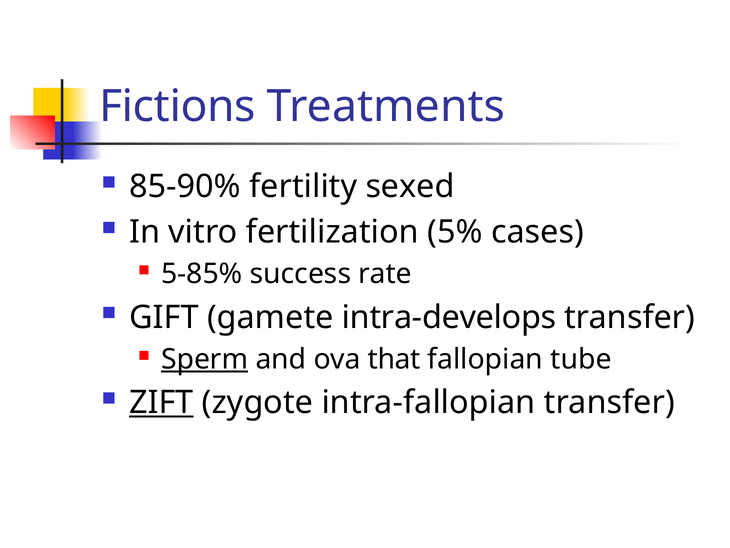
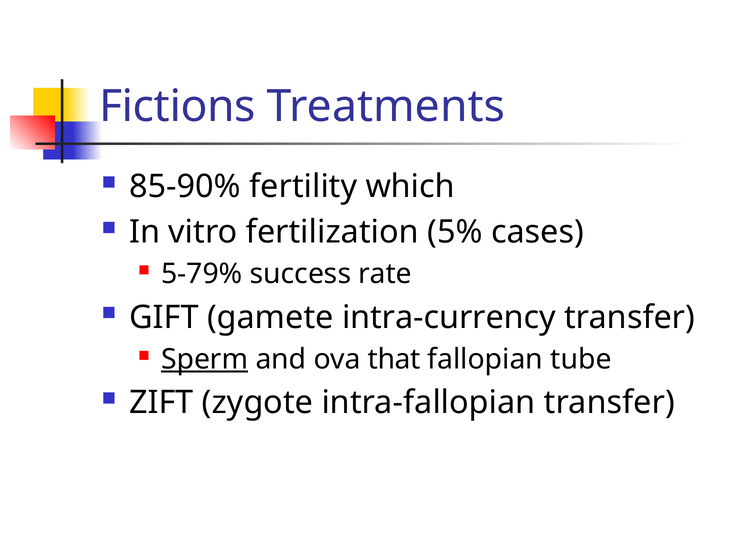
sexed: sexed -> which
5-85%: 5-85% -> 5-79%
intra-develops: intra-develops -> intra-currency
ZIFT underline: present -> none
